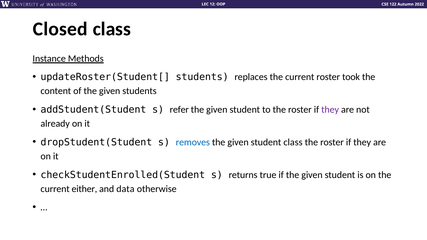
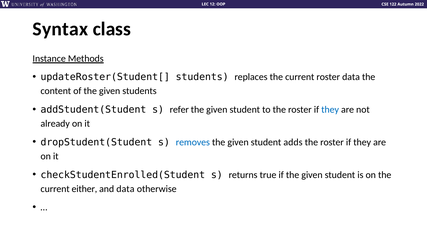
Closed: Closed -> Syntax
roster took: took -> data
they at (330, 110) colour: purple -> blue
student class: class -> adds
